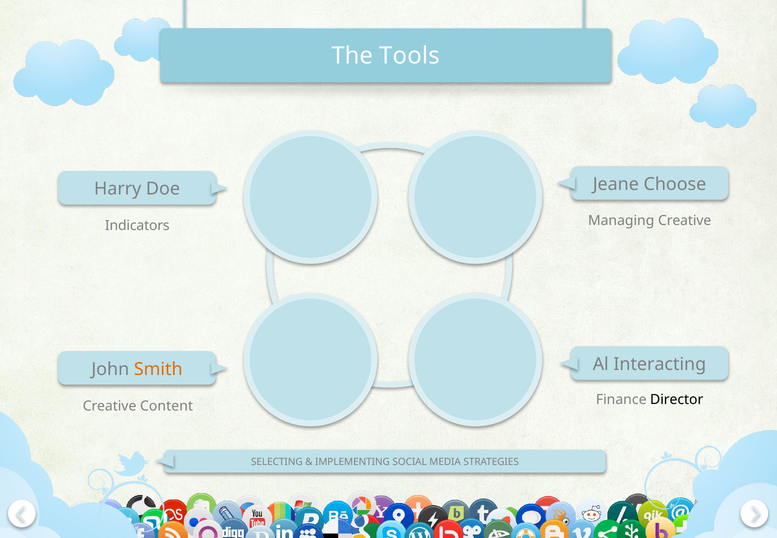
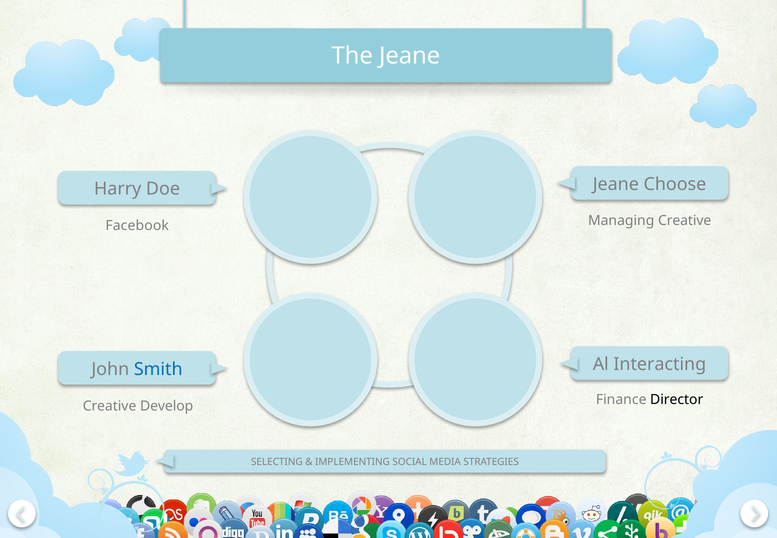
The Tools: Tools -> Jeane
Indicators: Indicators -> Facebook
Smith colour: orange -> blue
Content: Content -> Develop
